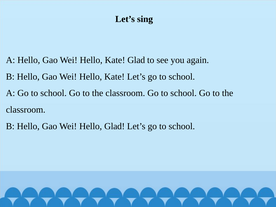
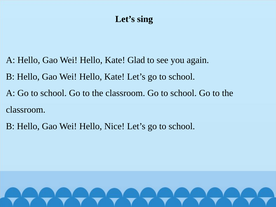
Hello Glad: Glad -> Nice
